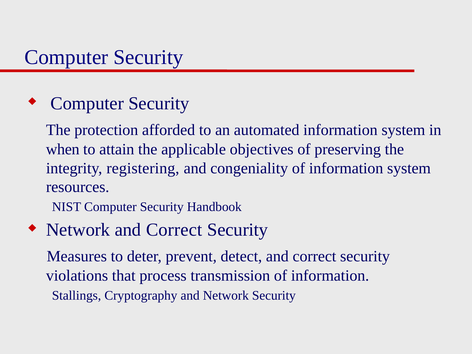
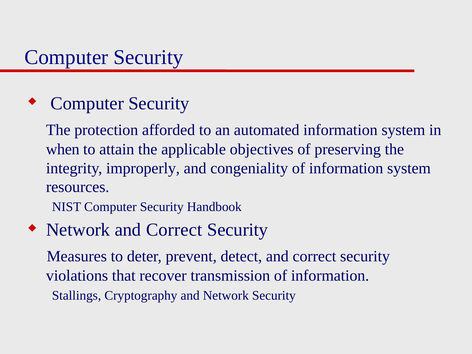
registering: registering -> improperly
process: process -> recover
